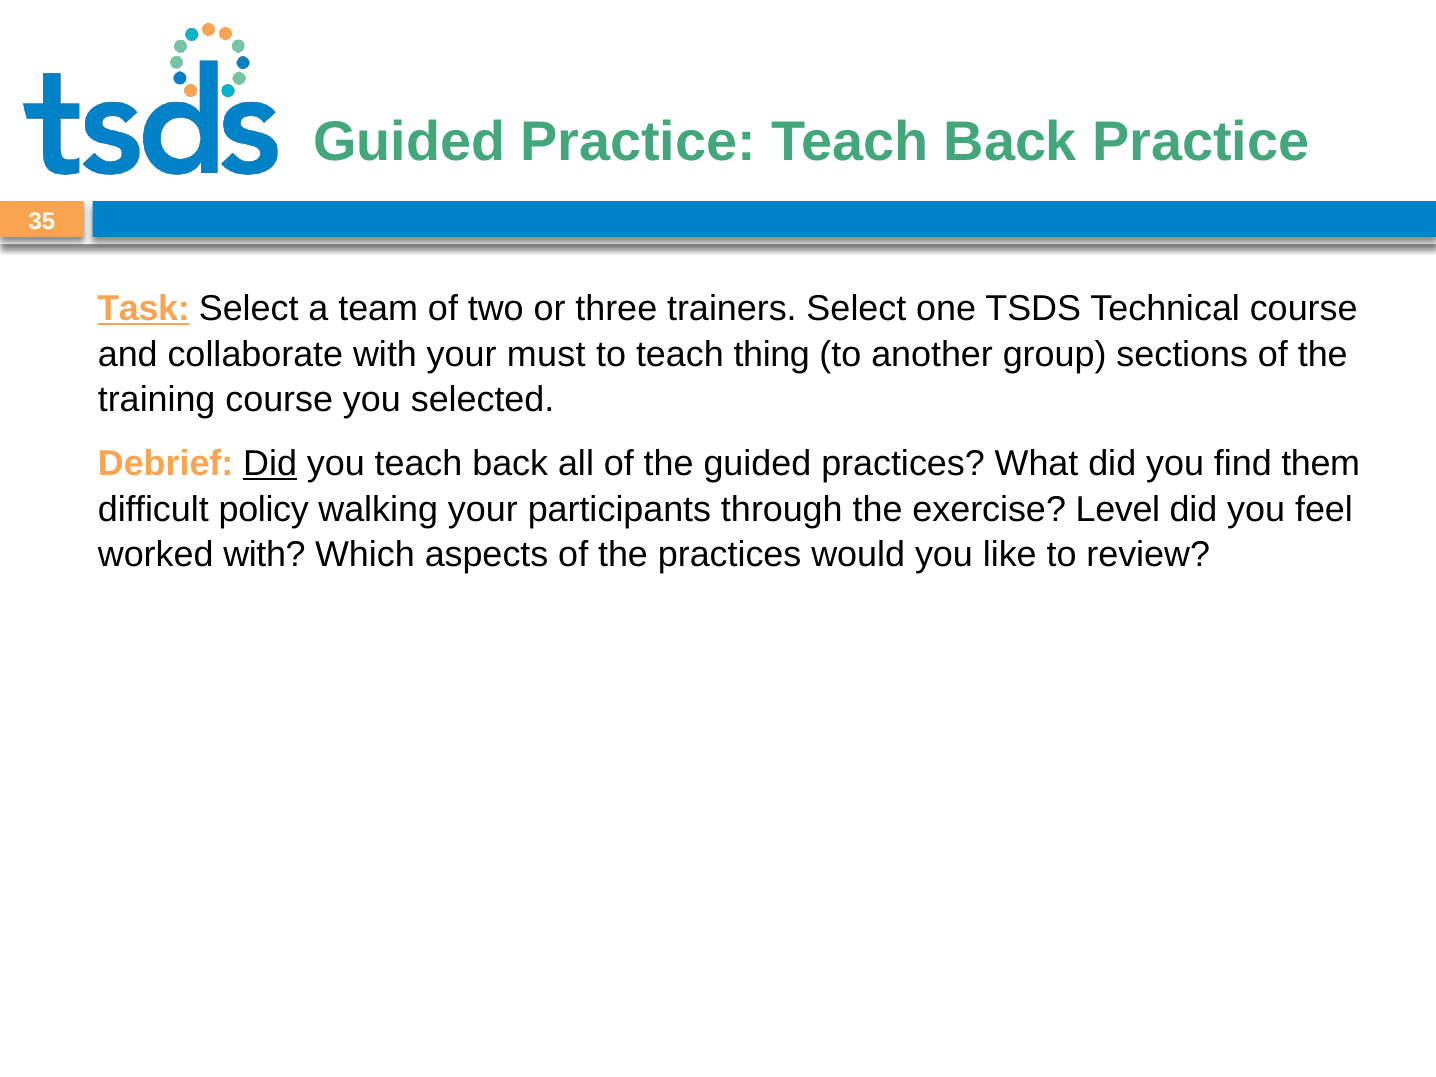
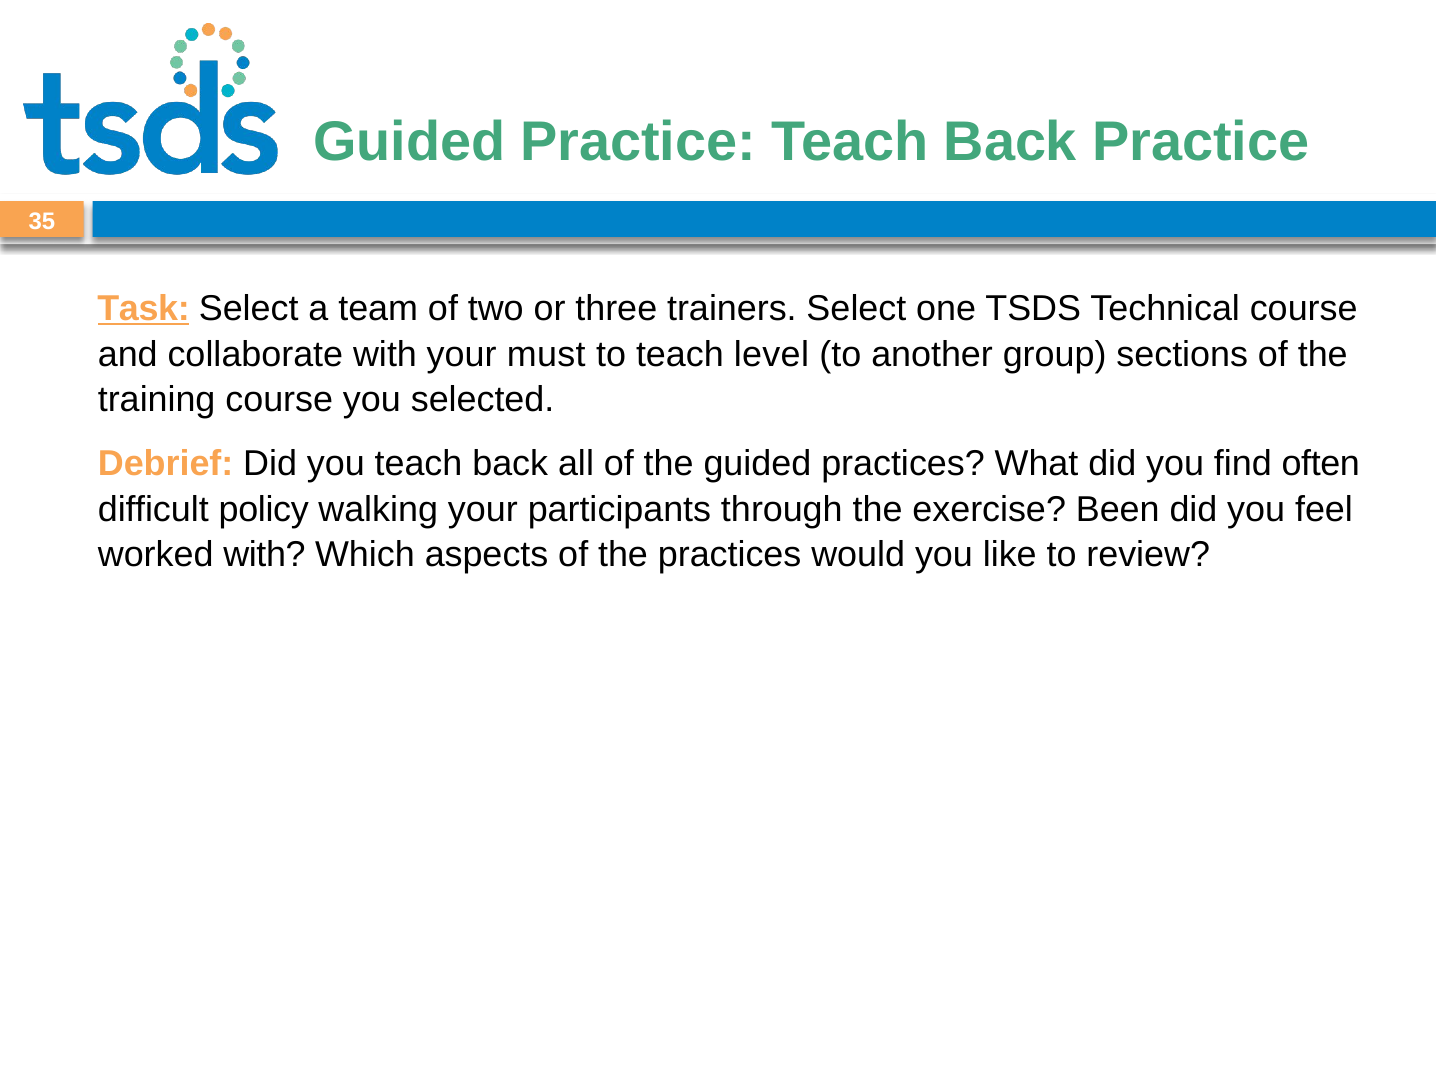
thing: thing -> level
Did at (270, 464) underline: present -> none
them: them -> often
Level: Level -> Been
